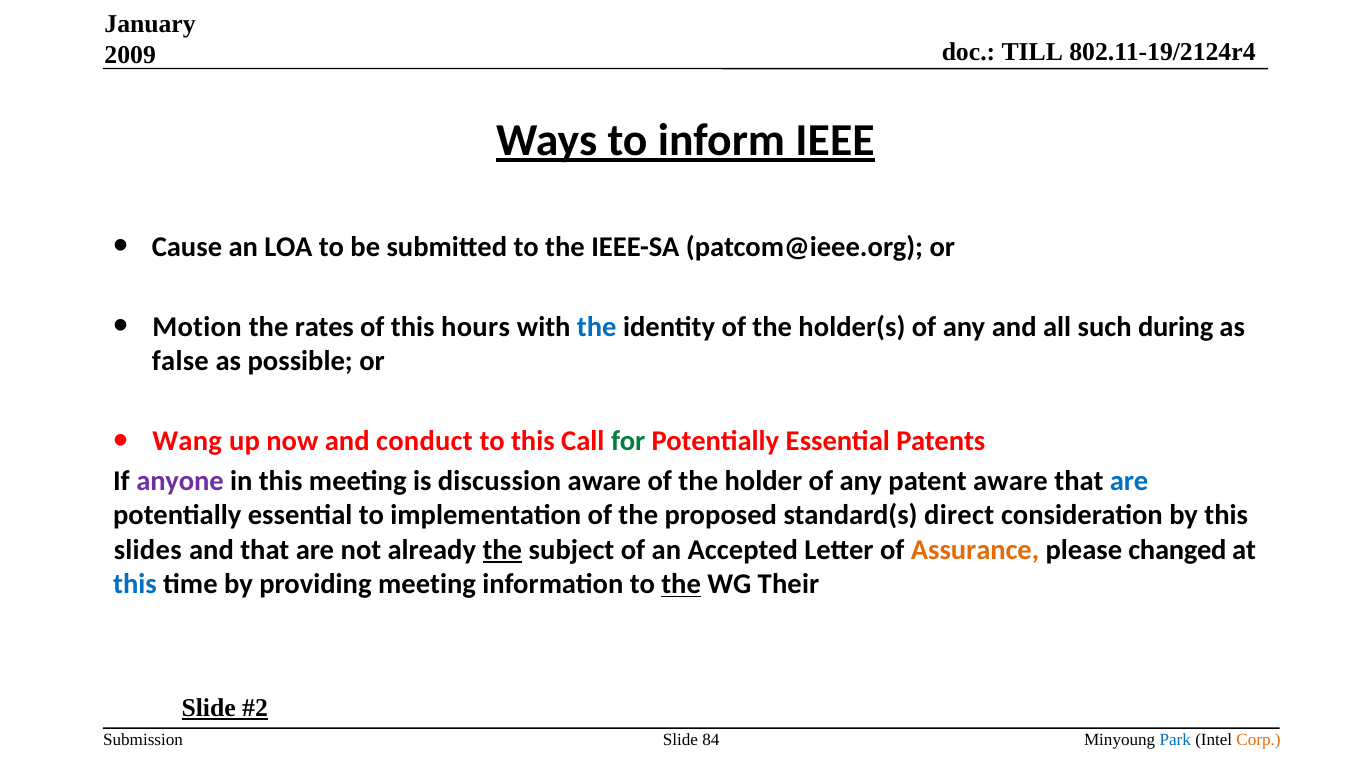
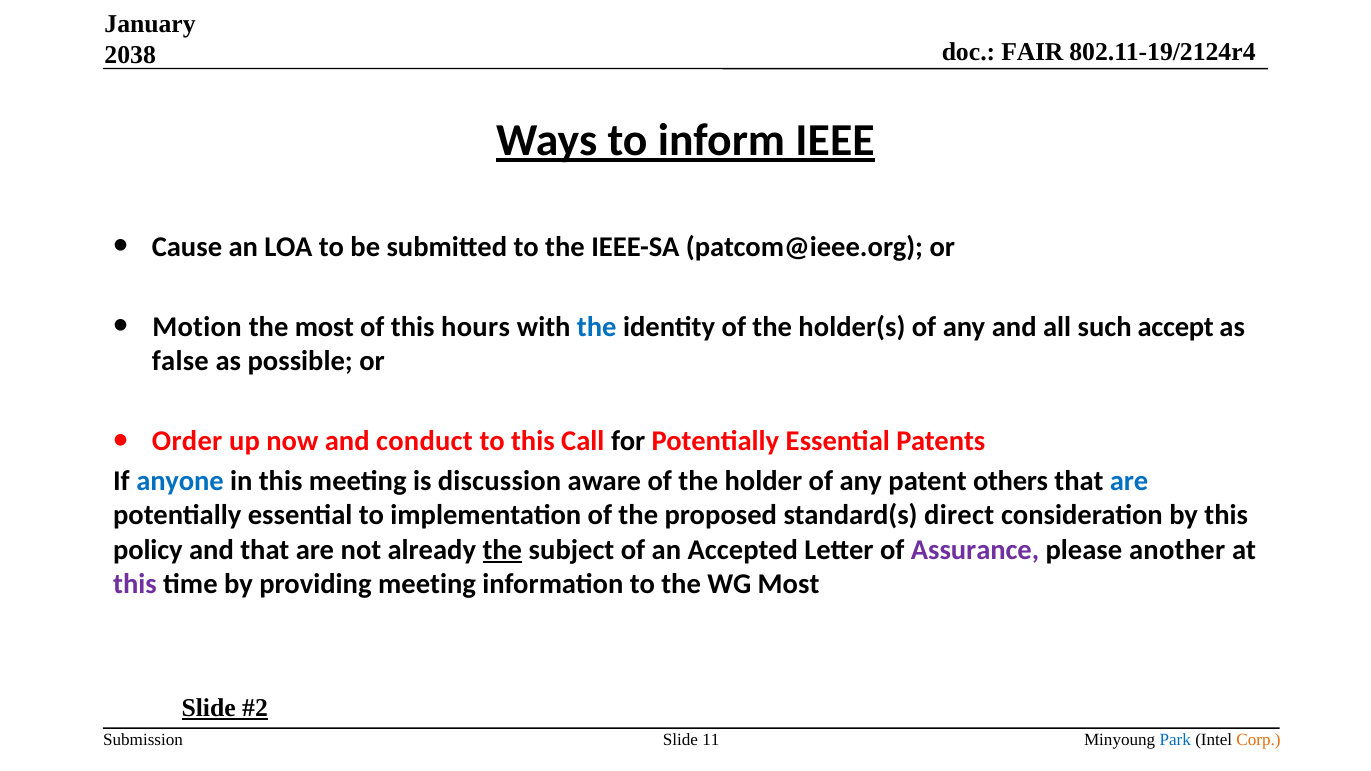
TILL: TILL -> FAIR
2009: 2009 -> 2038
the rates: rates -> most
during: during -> accept
Wang: Wang -> Order
for colour: green -> black
anyone colour: purple -> blue
patent aware: aware -> others
slides: slides -> policy
Assurance colour: orange -> purple
changed: changed -> another
this at (135, 584) colour: blue -> purple
the at (681, 584) underline: present -> none
WG Their: Their -> Most
84: 84 -> 11
